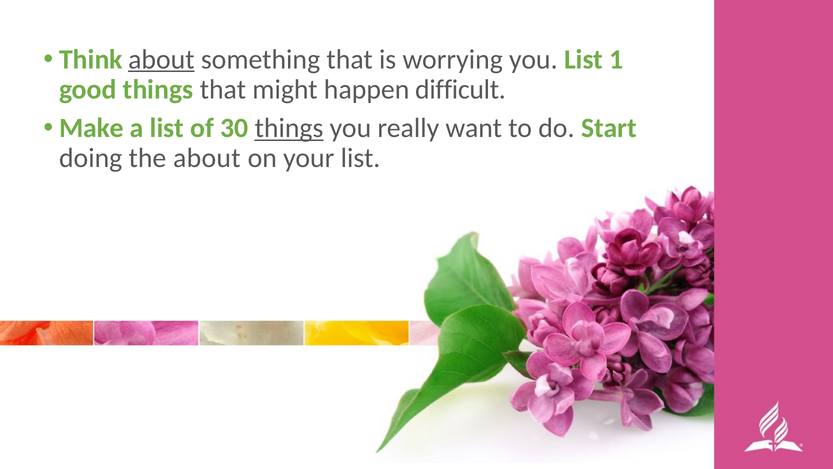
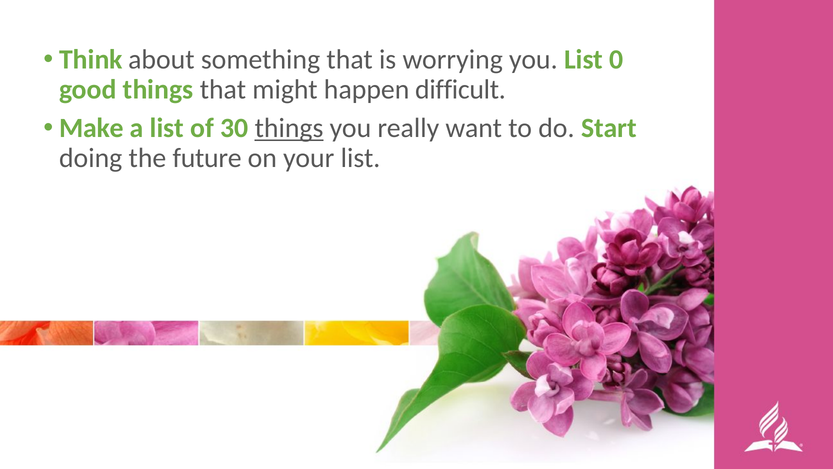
about at (161, 59) underline: present -> none
1: 1 -> 0
the about: about -> future
